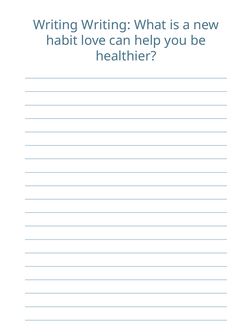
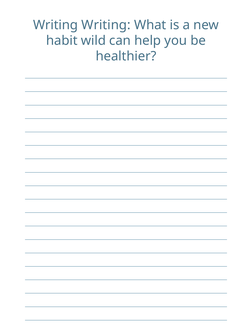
love: love -> wild
